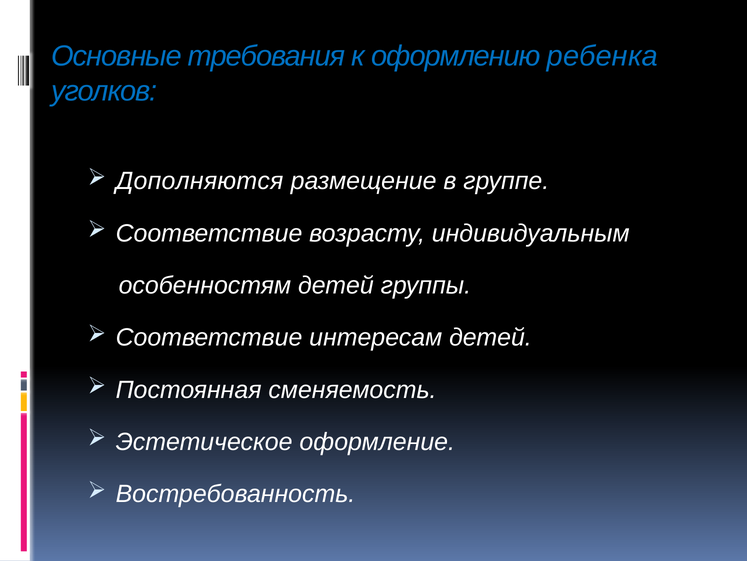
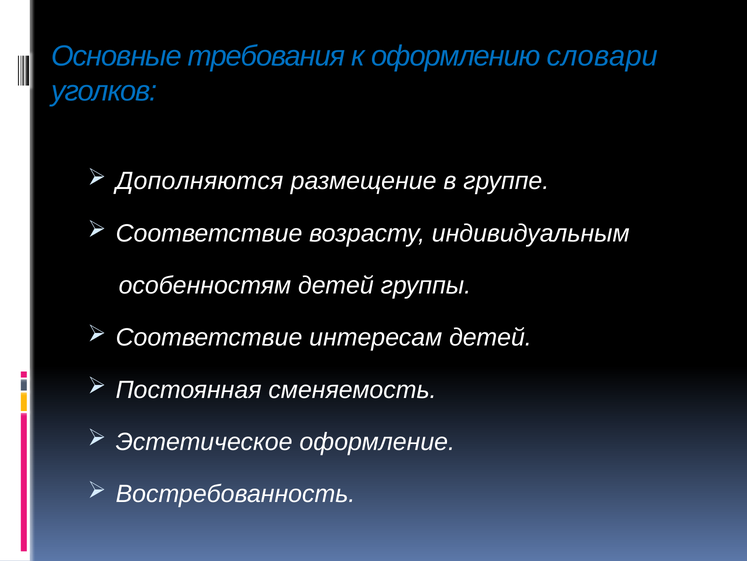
ребенка: ребенка -> словари
